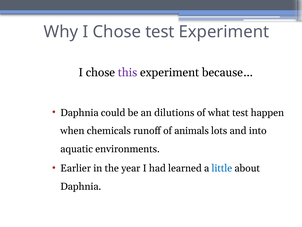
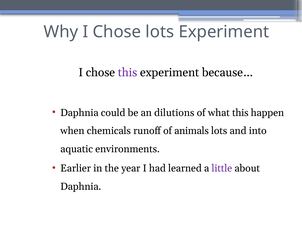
Chose test: test -> lots
what test: test -> this
little colour: blue -> purple
